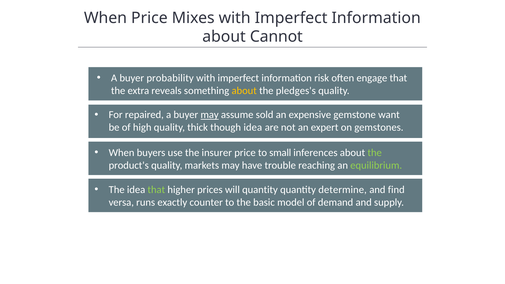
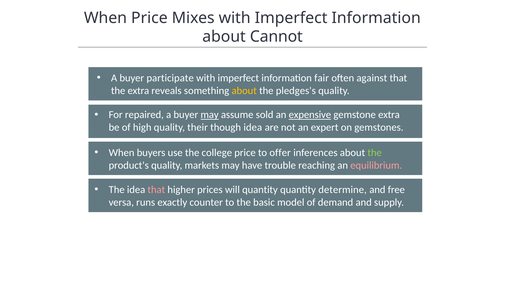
probability: probability -> participate
risk: risk -> fair
engage: engage -> against
expensive underline: none -> present
gemstone want: want -> extra
thick: thick -> their
insurer: insurer -> college
small: small -> offer
equilibrium colour: light green -> pink
that at (156, 190) colour: light green -> pink
find: find -> free
